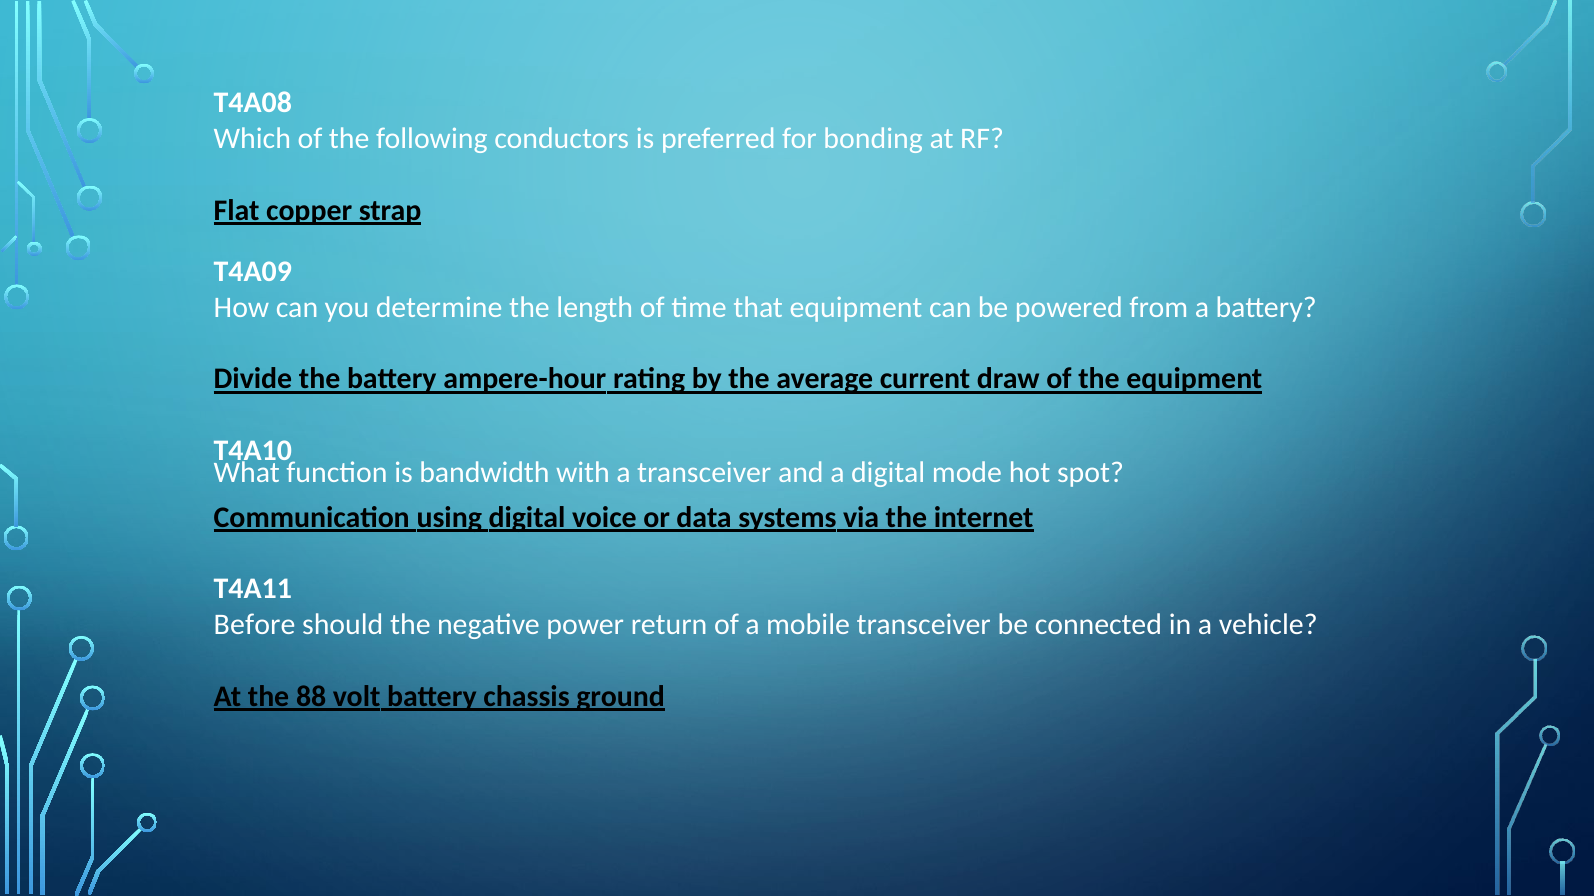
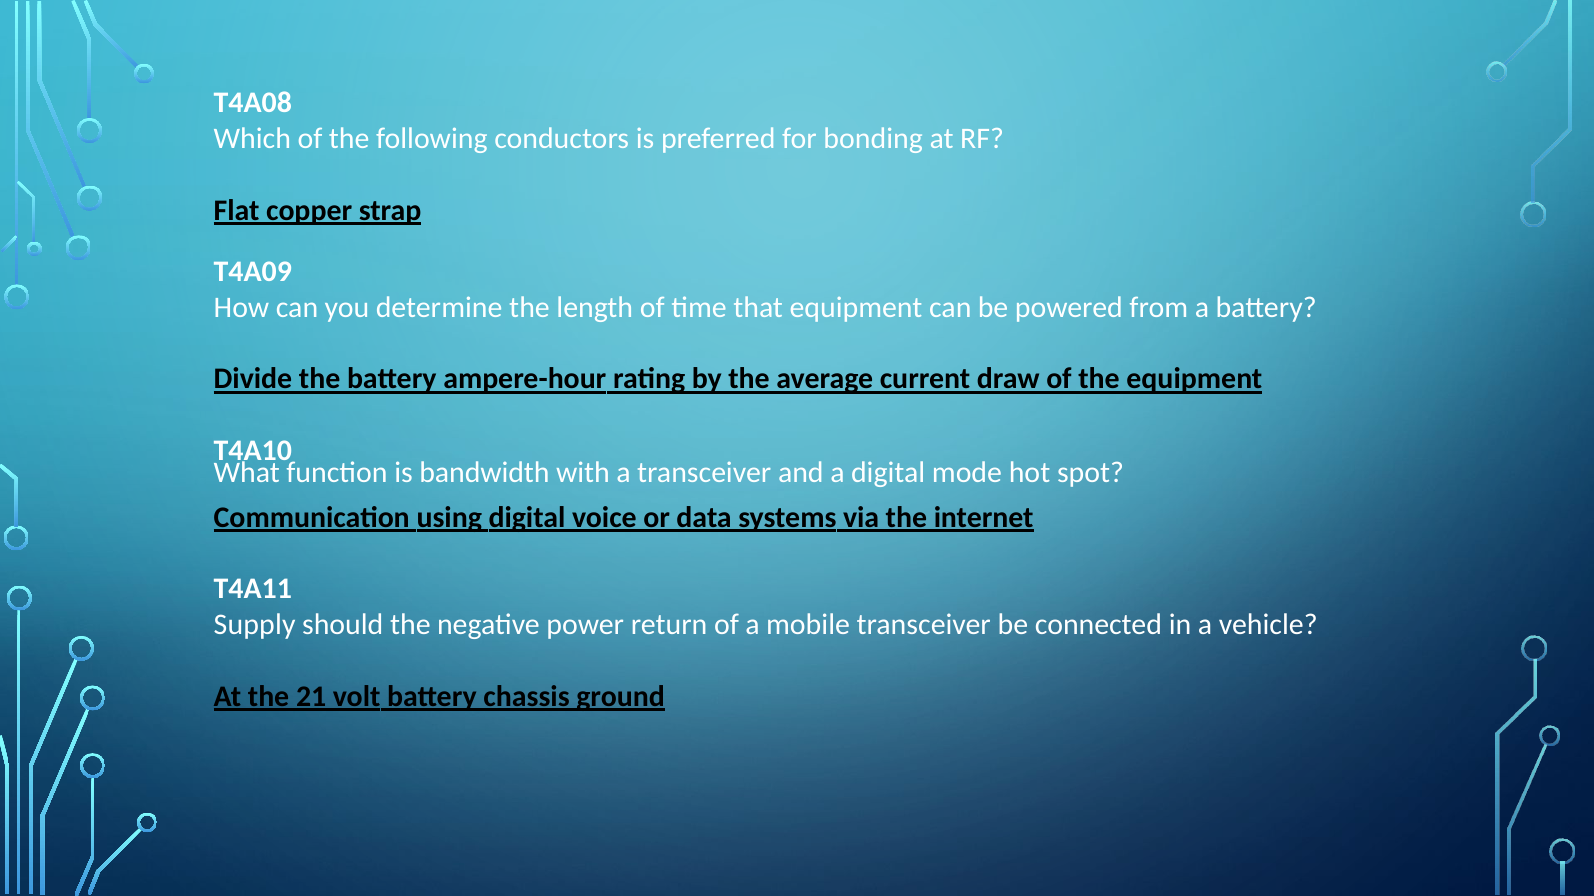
Before: Before -> Supply
88: 88 -> 21
